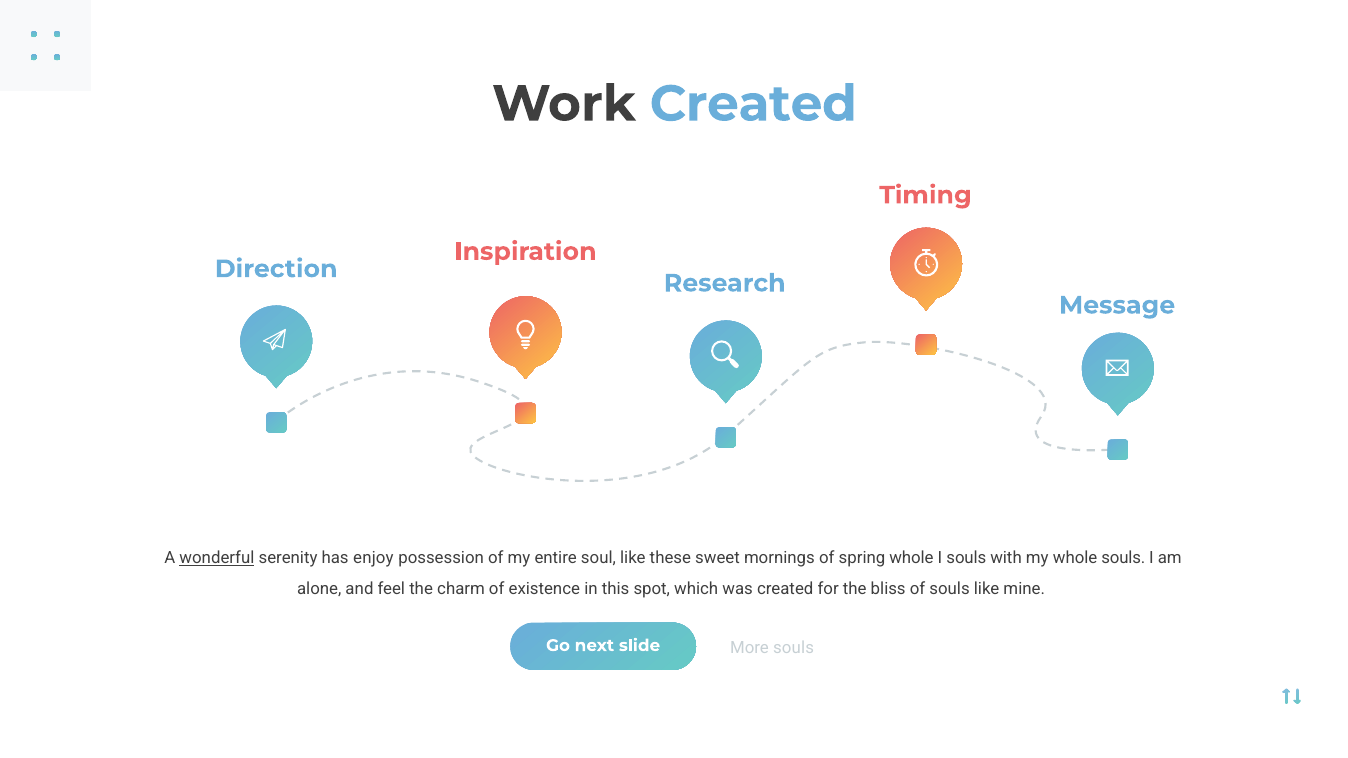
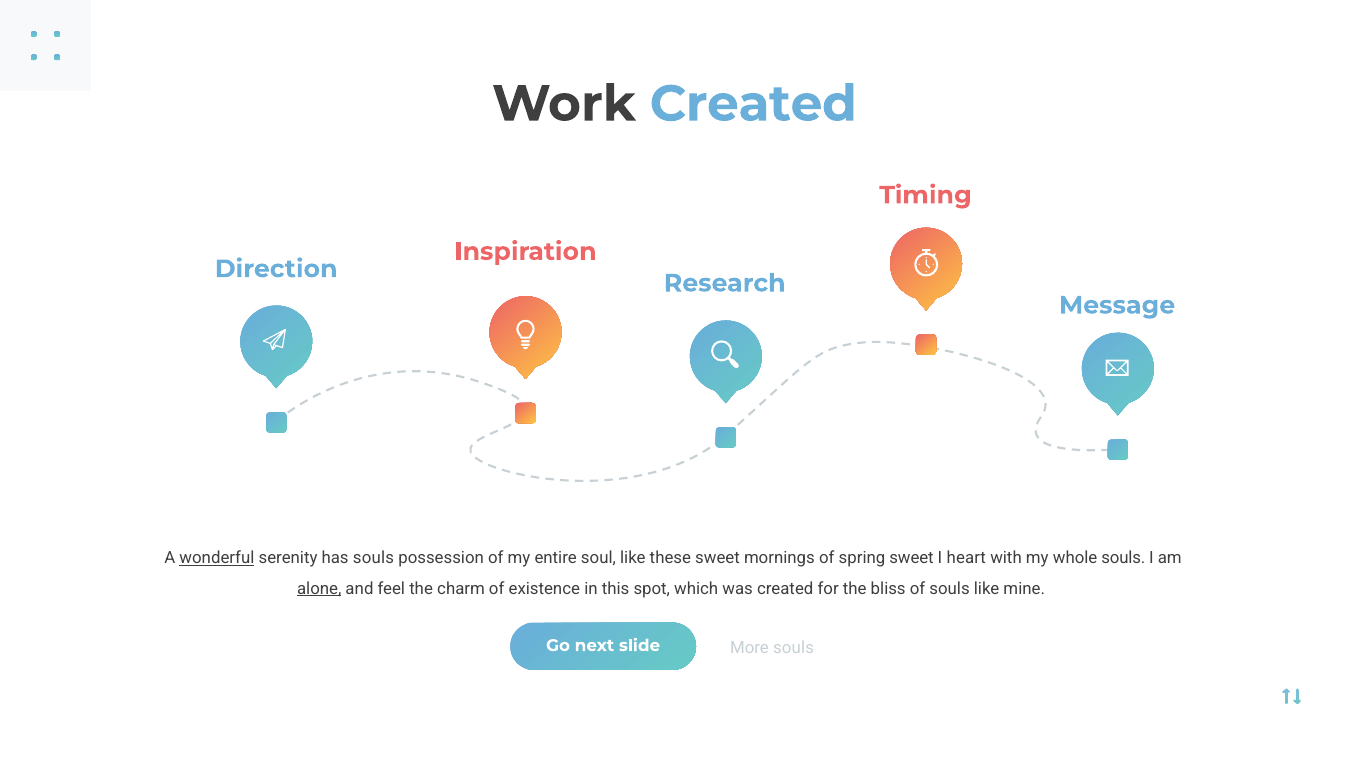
has enjoy: enjoy -> souls
spring whole: whole -> sweet
I souls: souls -> heart
alone underline: none -> present
